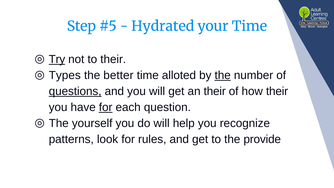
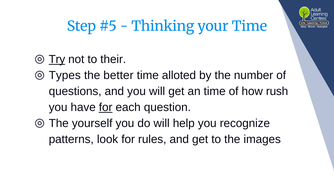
Hydrated: Hydrated -> Thinking
the at (223, 75) underline: present -> none
questions underline: present -> none
an their: their -> time
how their: their -> rush
provide: provide -> images
